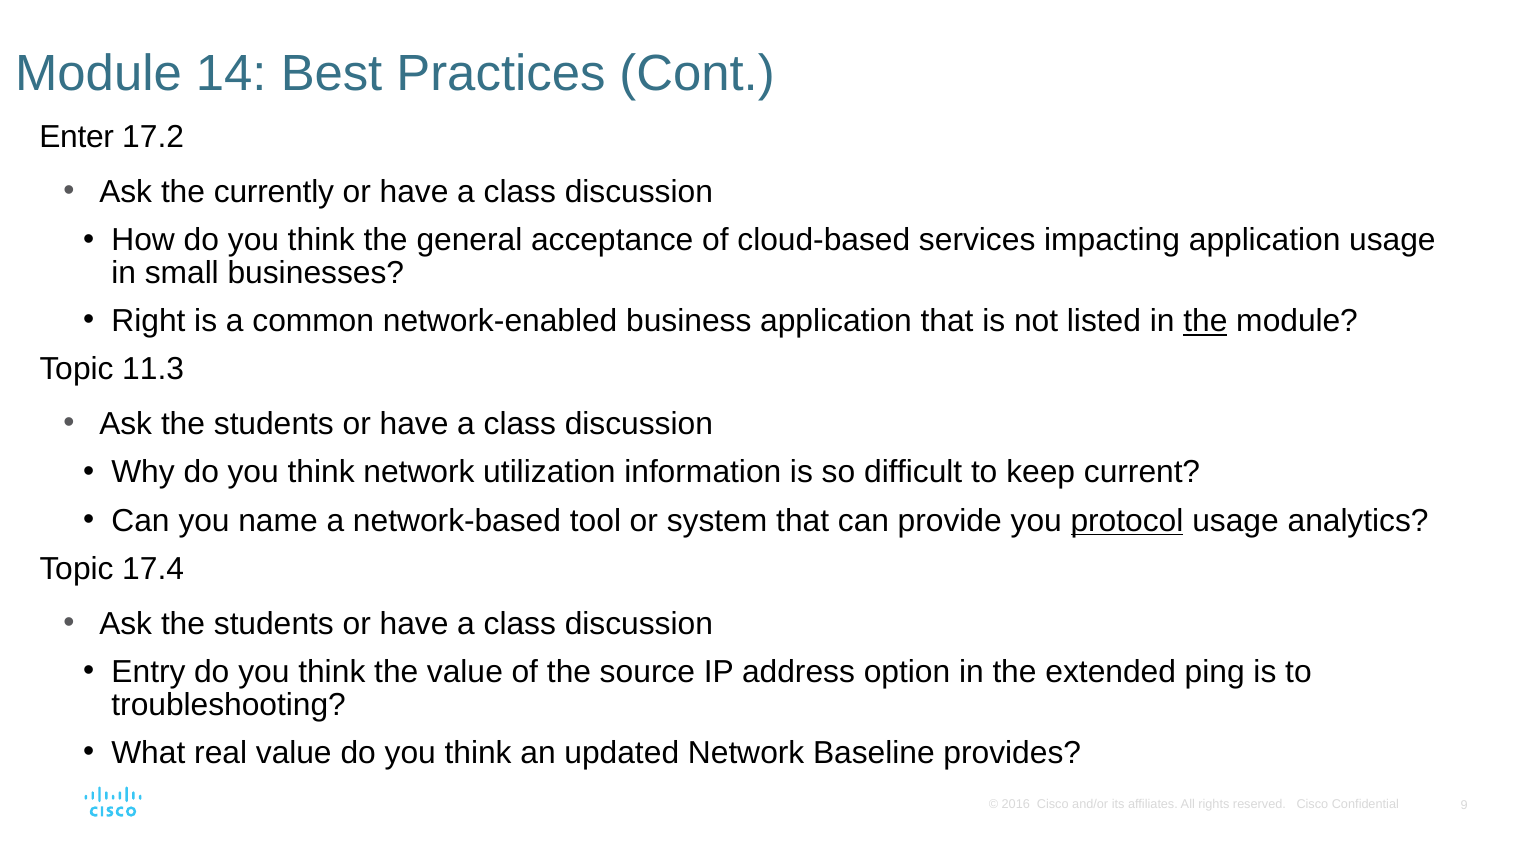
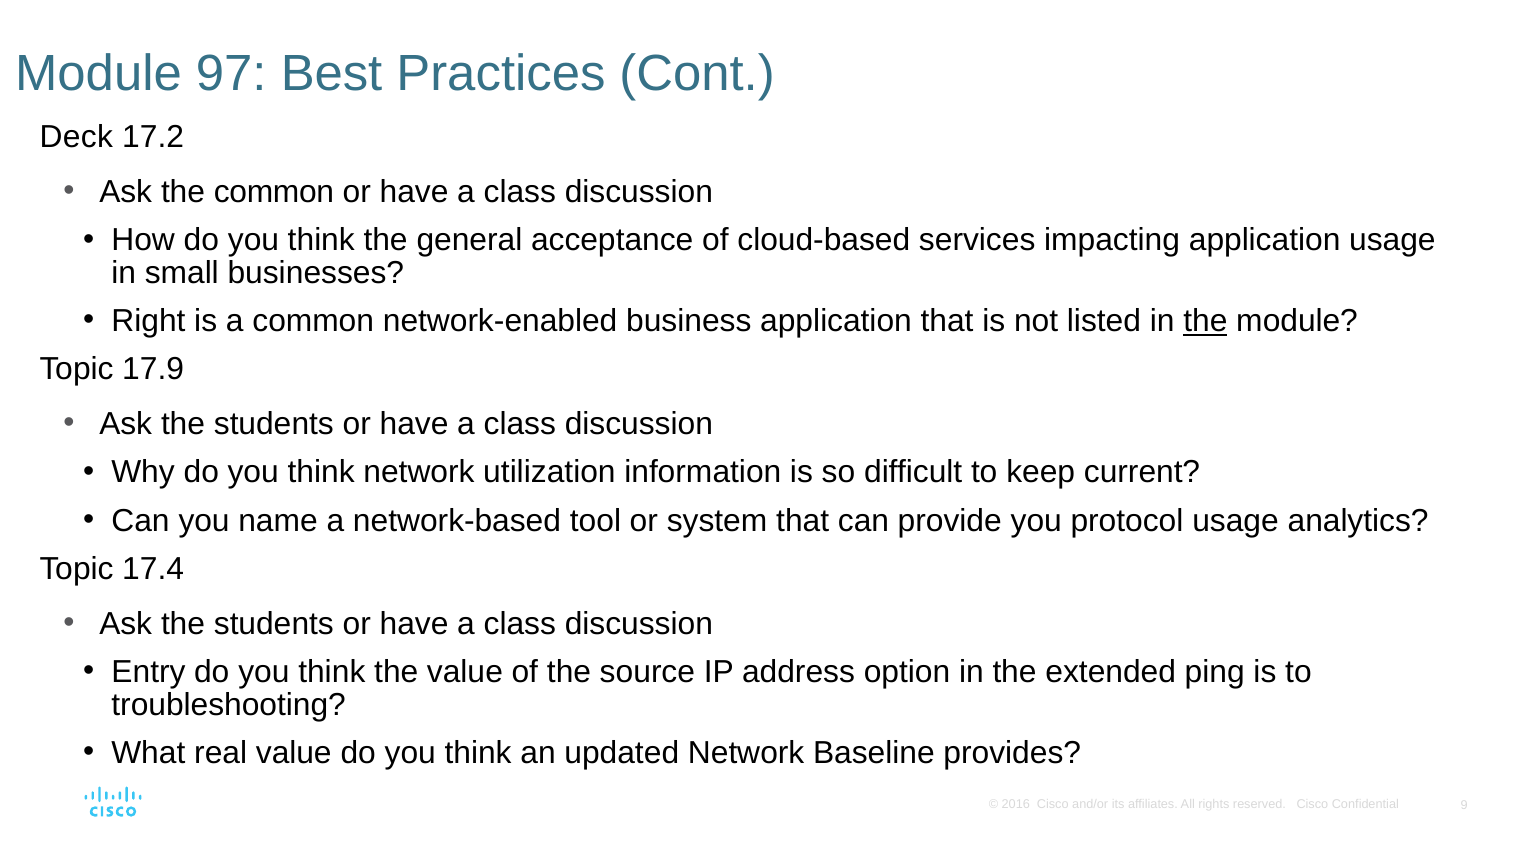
14: 14 -> 97
Enter: Enter -> Deck
the currently: currently -> common
11.3: 11.3 -> 17.9
protocol underline: present -> none
